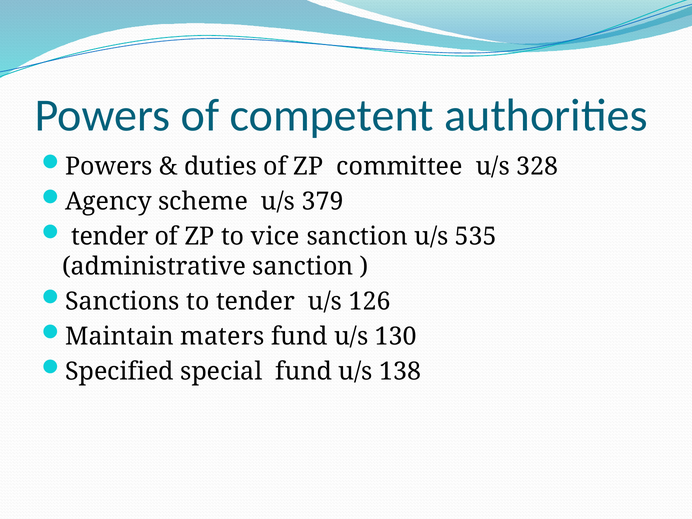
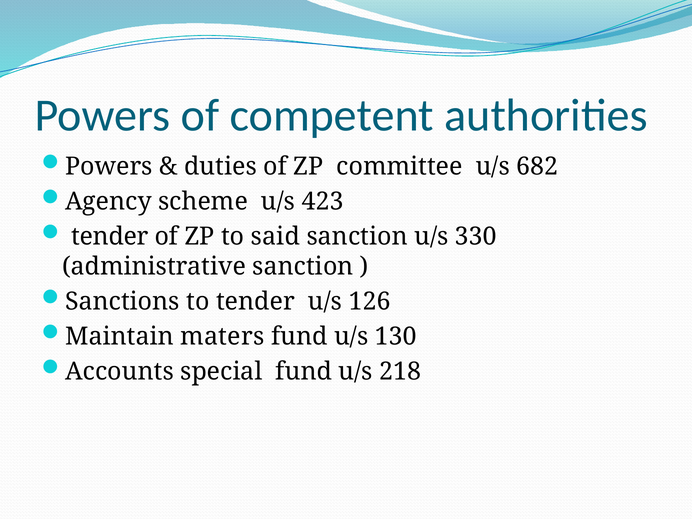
328: 328 -> 682
379: 379 -> 423
vice: vice -> said
535: 535 -> 330
Specified: Specified -> Accounts
138: 138 -> 218
